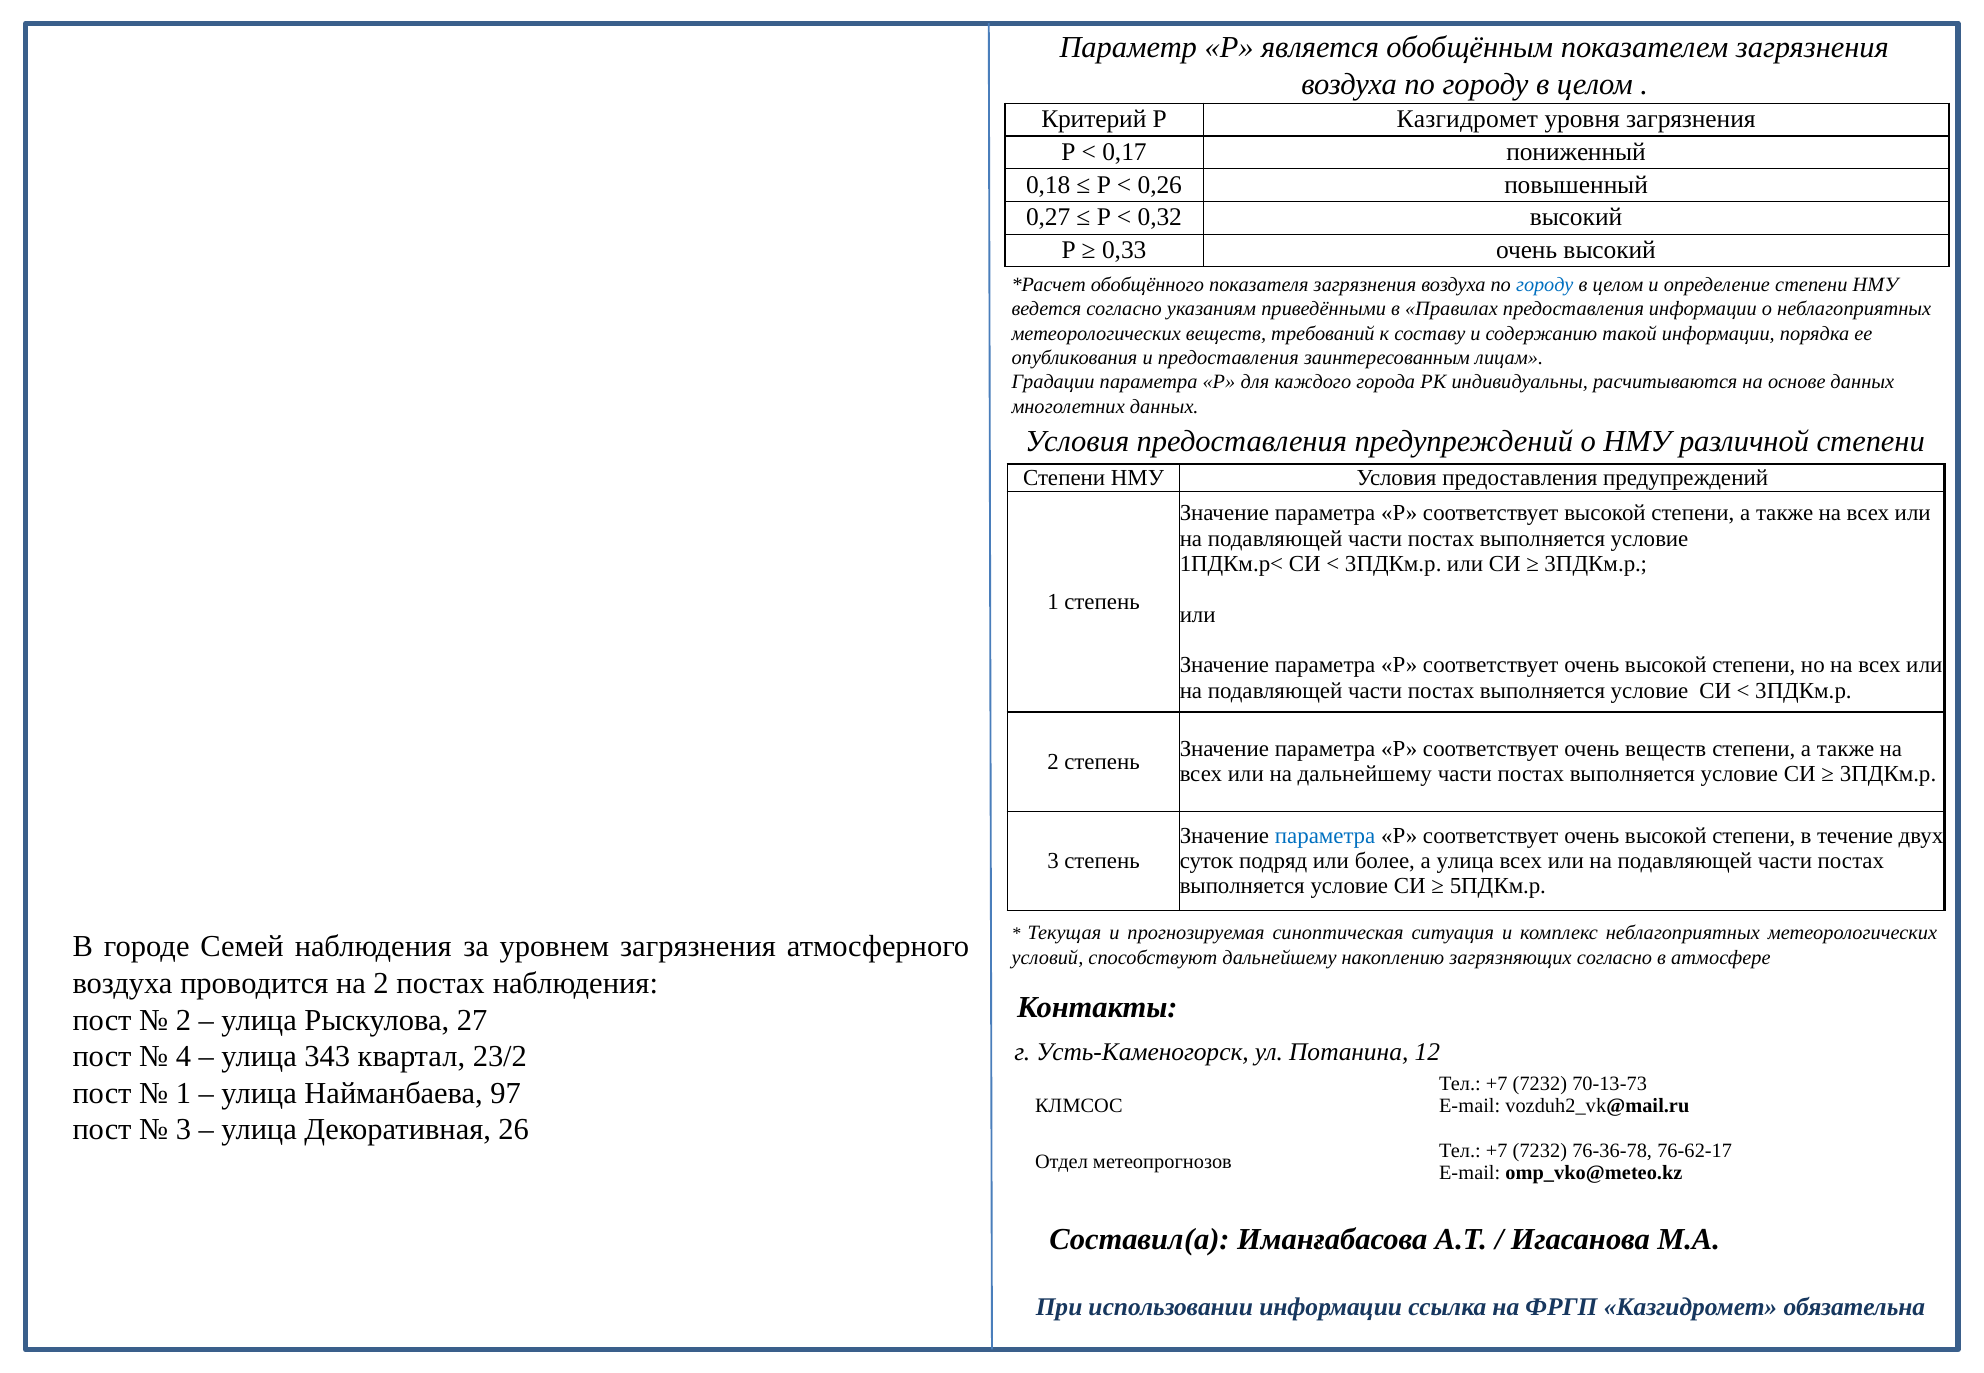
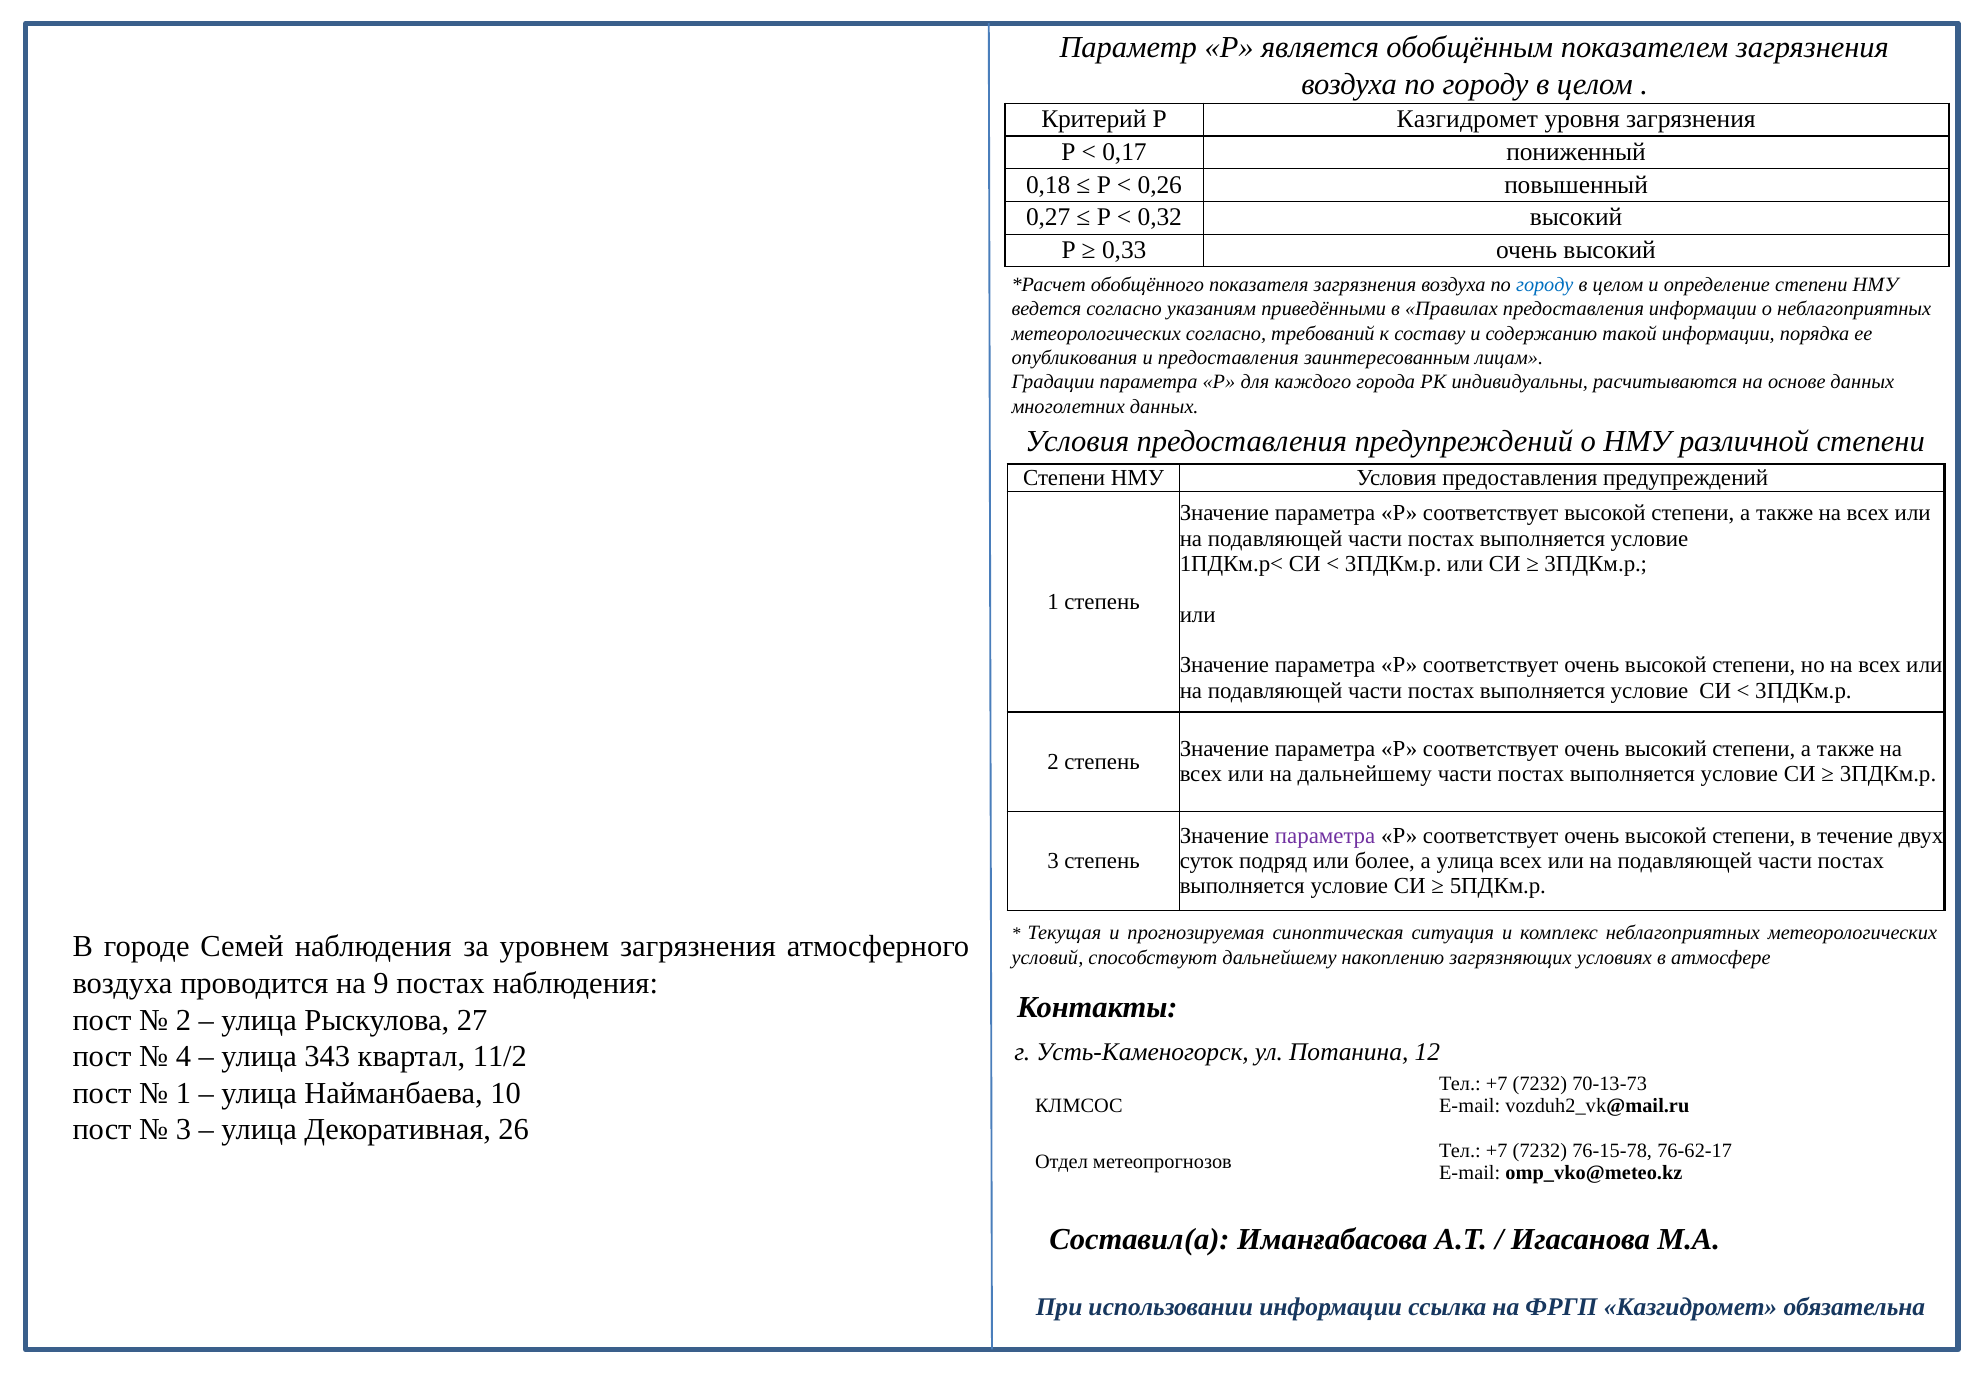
метеорологических веществ: веществ -> согласно
соответствует очень веществ: веществ -> высокий
параметра at (1325, 836) colour: blue -> purple
загрязняющих согласно: согласно -> условиях
на 2: 2 -> 9
23/2: 23/2 -> 11/2
97: 97 -> 10
76-36-78: 76-36-78 -> 76-15-78
